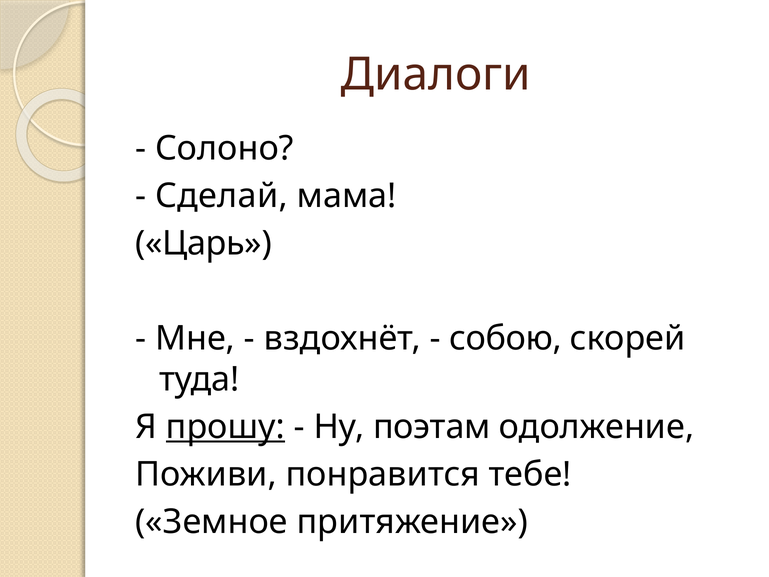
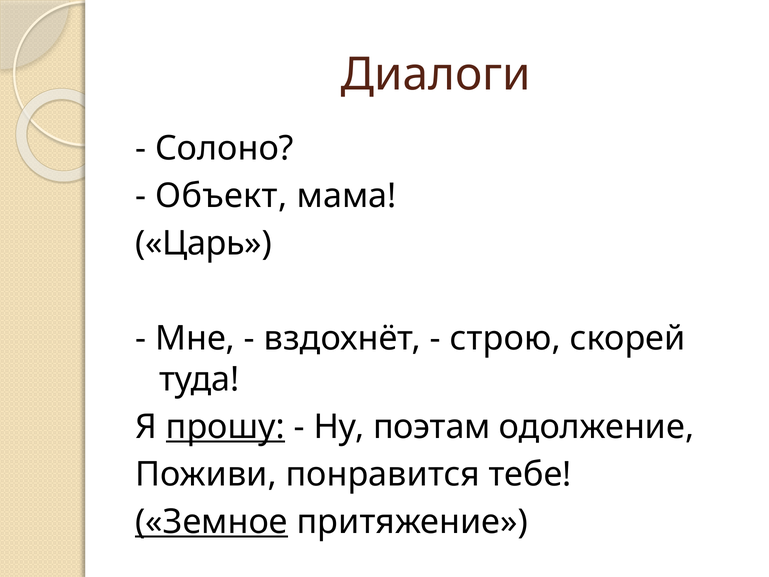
Сделай: Сделай -> Объект
собою: собою -> строю
Земное underline: none -> present
